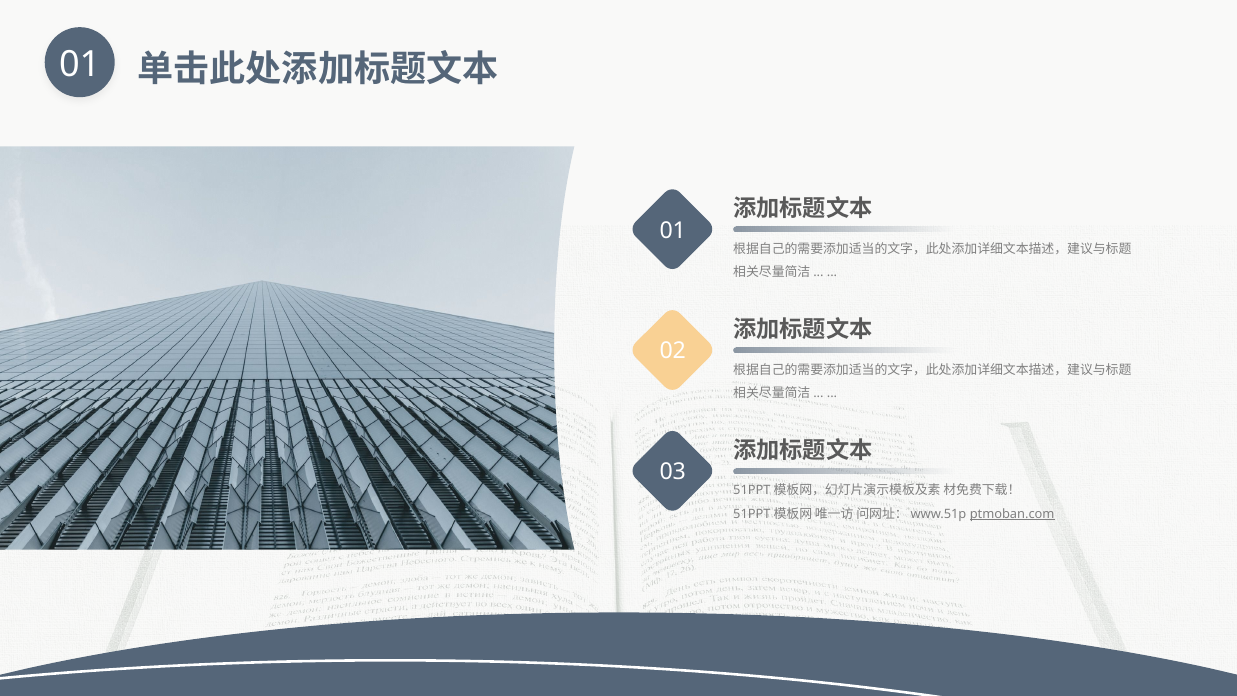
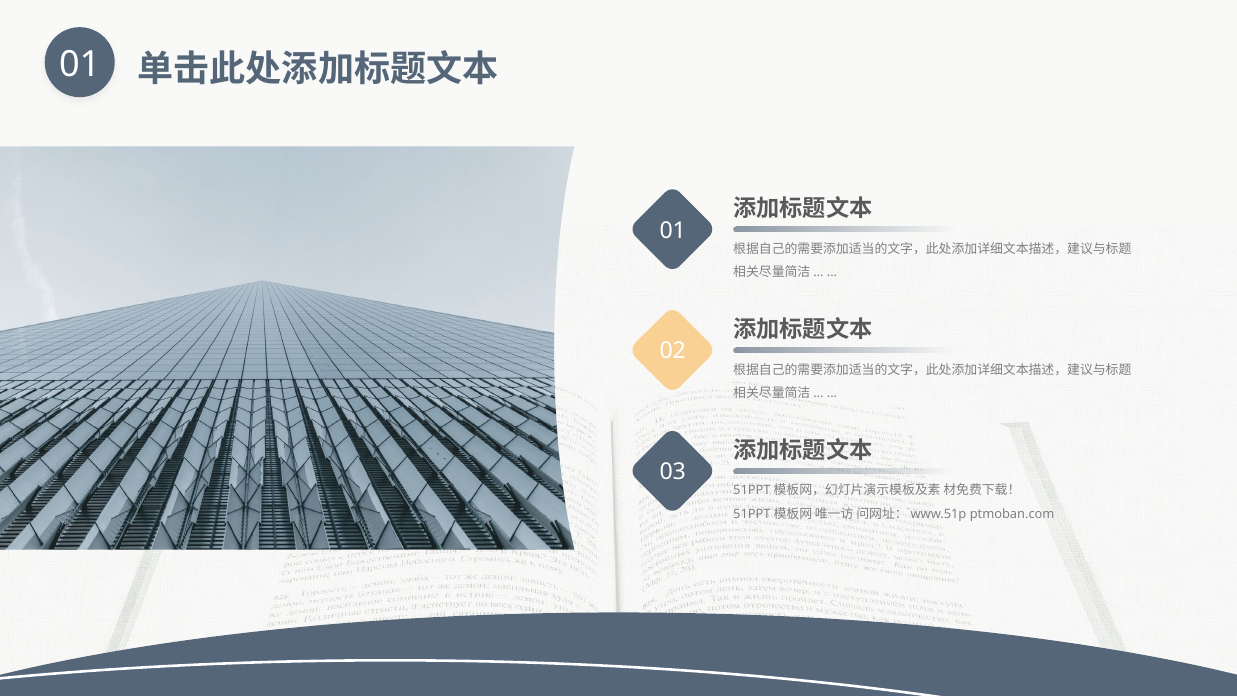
ptmoban.com underline: present -> none
